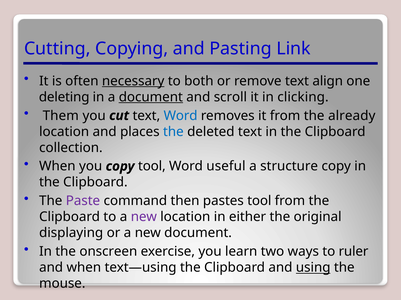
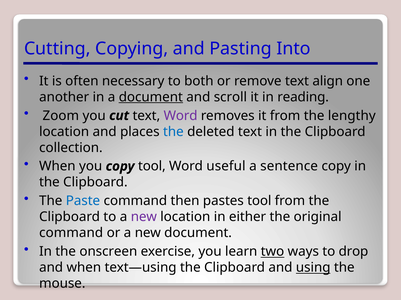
Link: Link -> Into
necessary underline: present -> none
deleting: deleting -> another
clicking: clicking -> reading
Them: Them -> Zoom
Word at (181, 116) colour: blue -> purple
already: already -> lengthy
structure: structure -> sentence
Paste colour: purple -> blue
displaying at (71, 234): displaying -> command
two underline: none -> present
ruler: ruler -> drop
